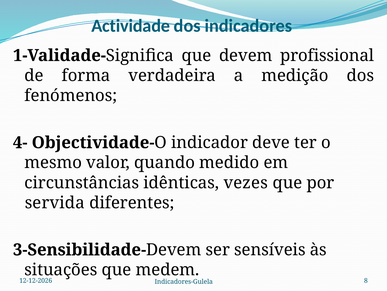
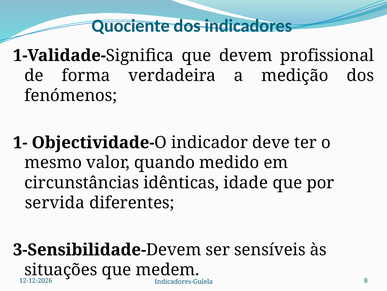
Actividade: Actividade -> Quociente
4-: 4- -> 1-
vezes: vezes -> idade
